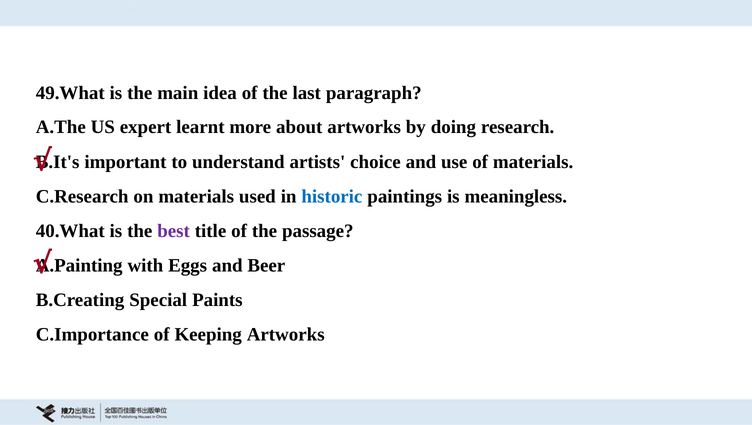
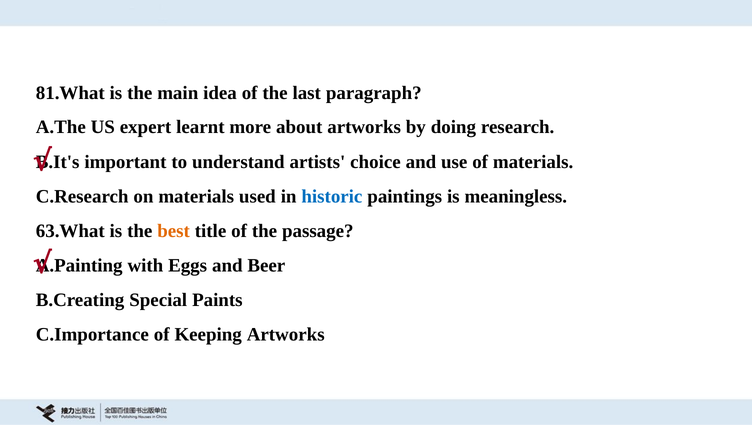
49.What: 49.What -> 81.What
40.What: 40.What -> 63.What
best colour: purple -> orange
